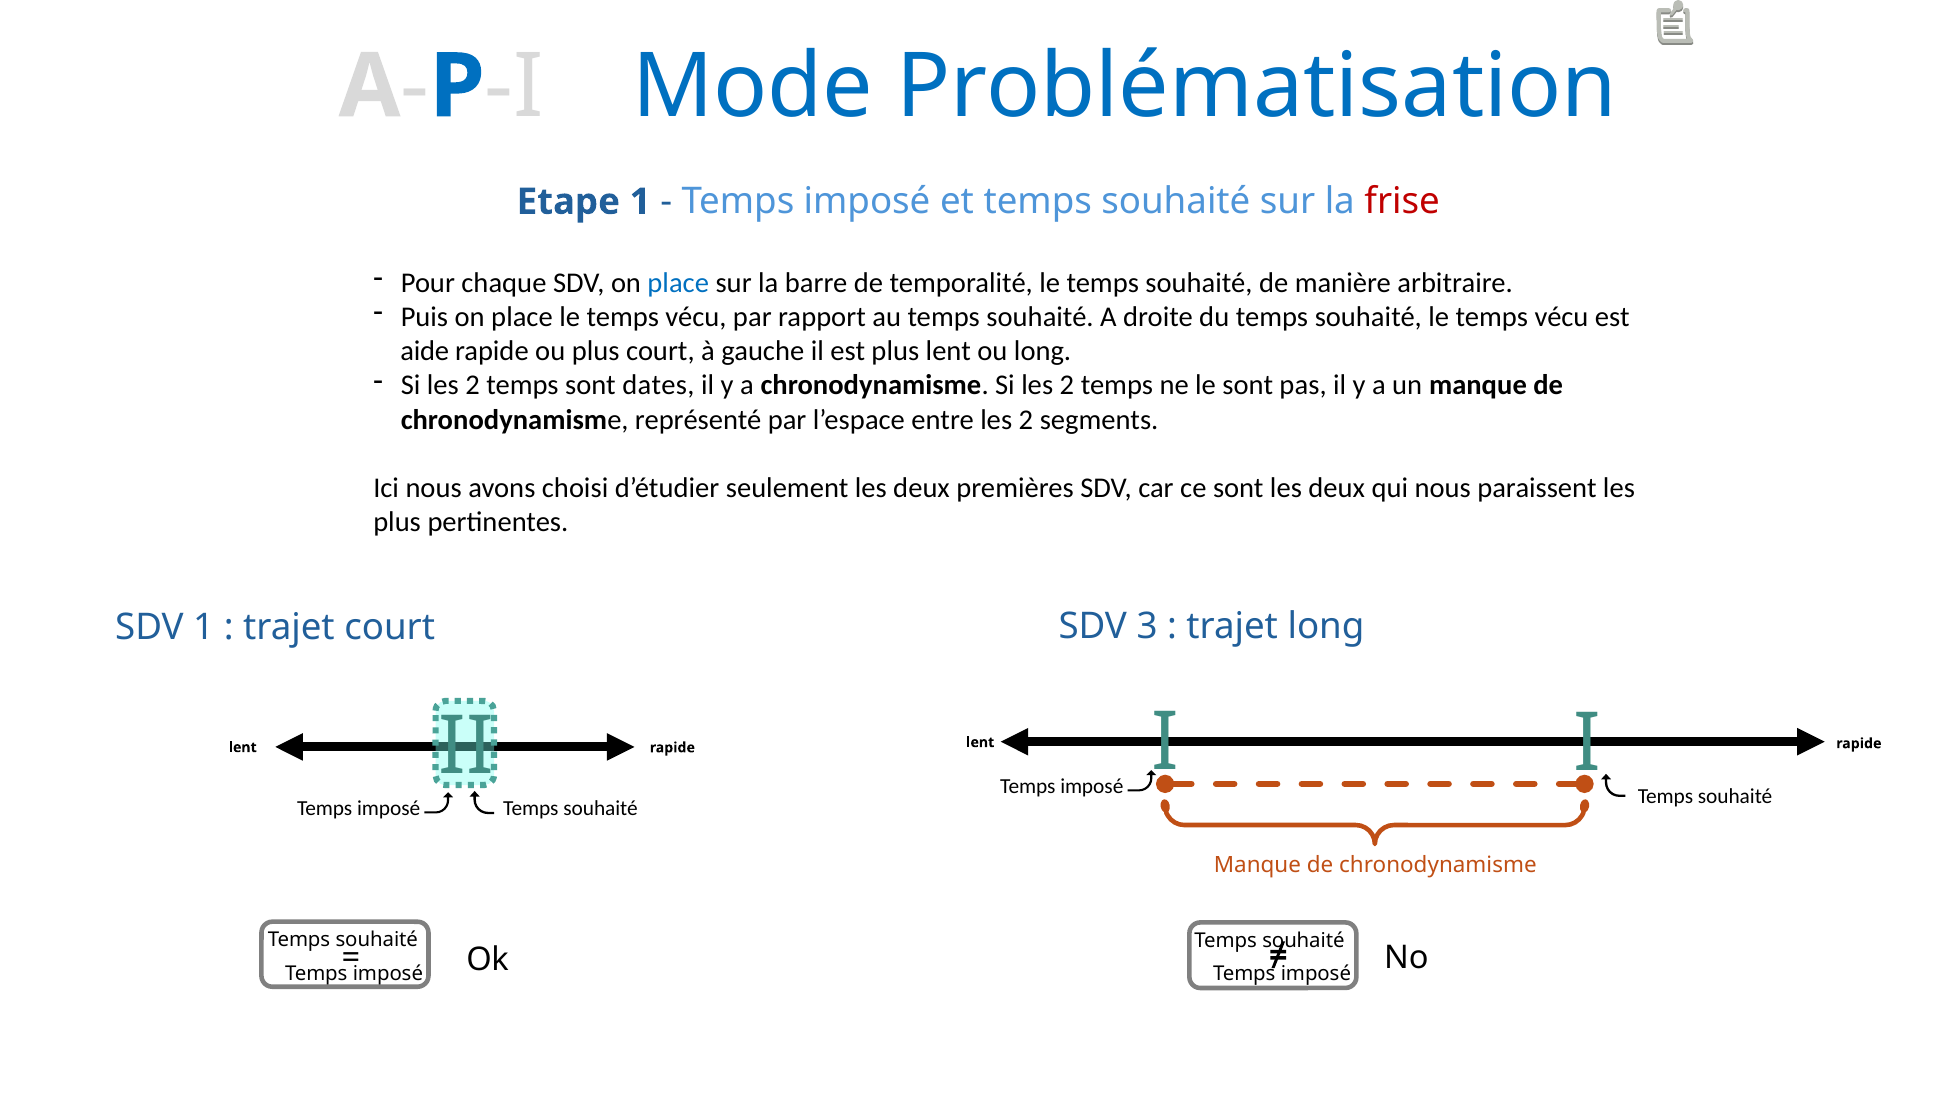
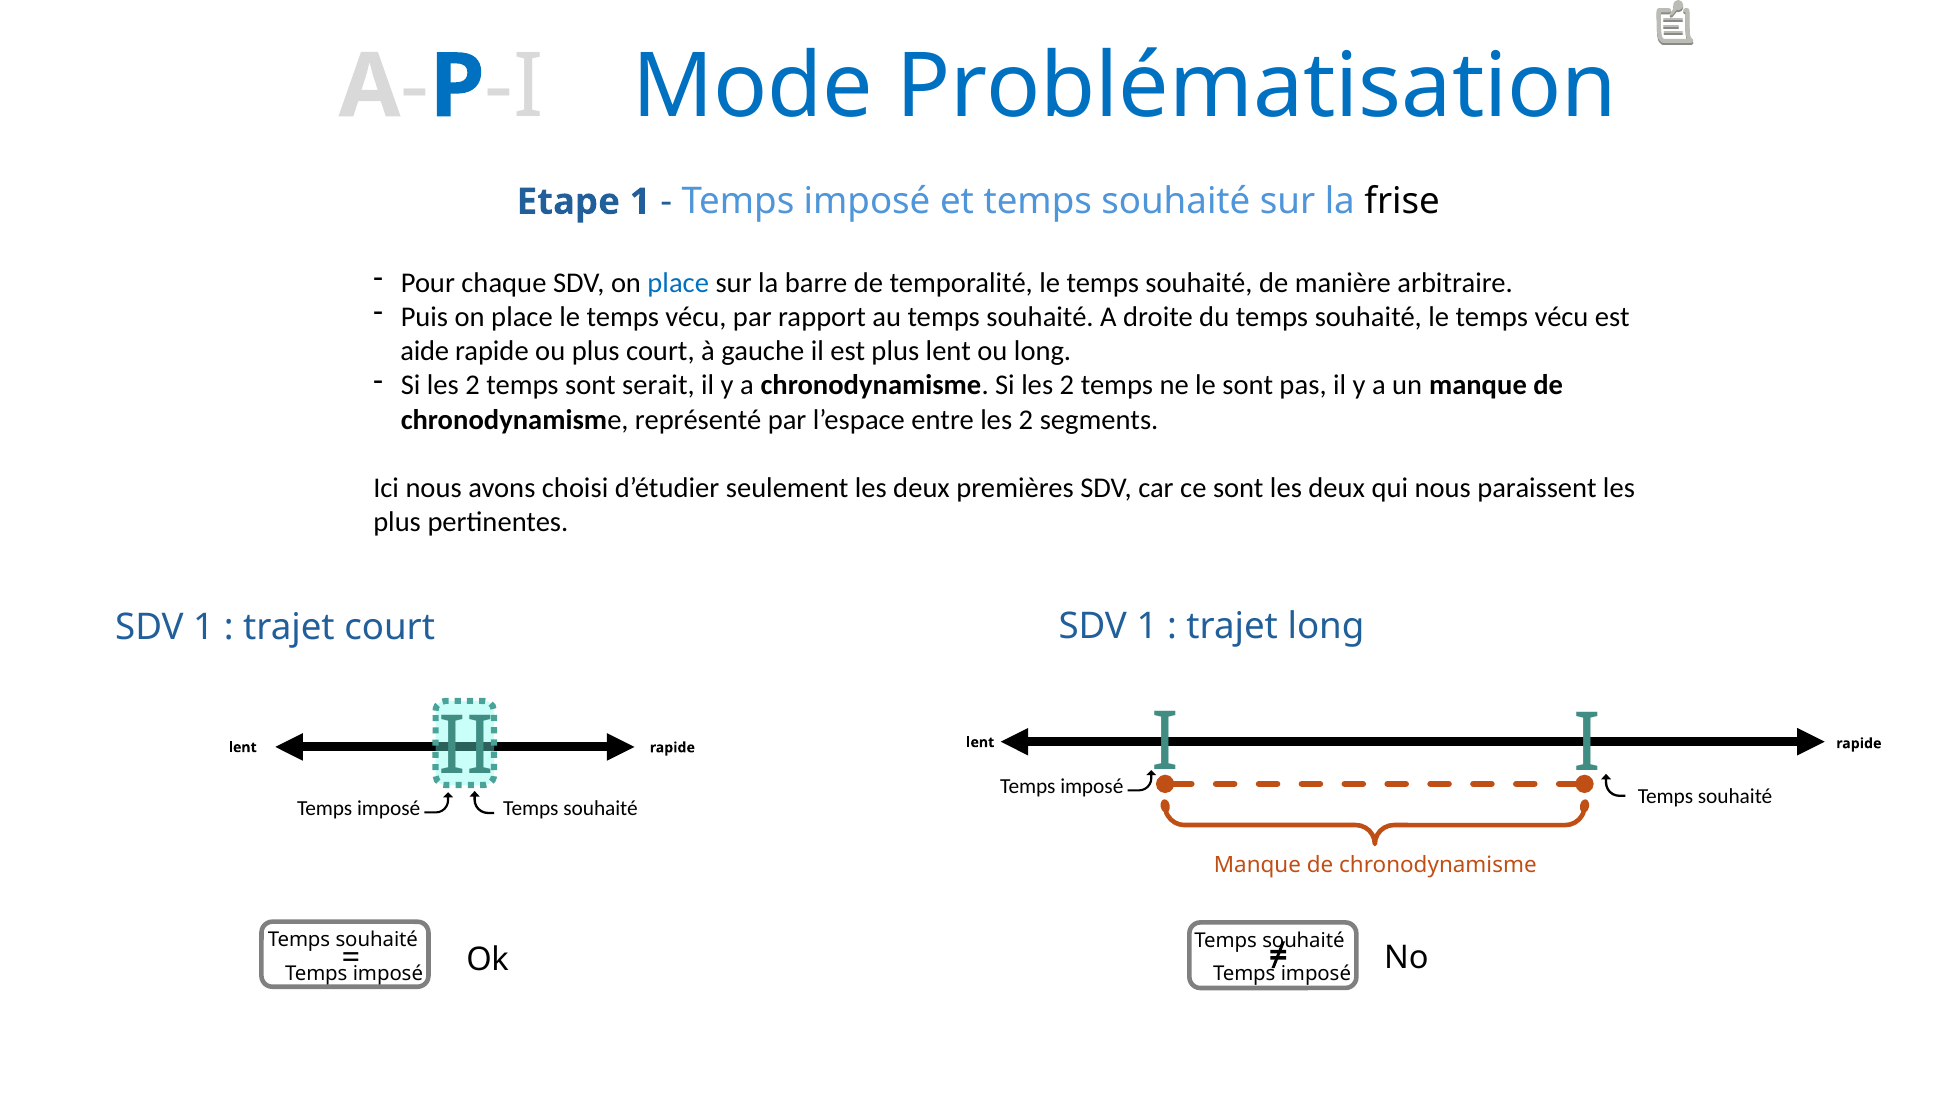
frise colour: red -> black
dates: dates -> serait
court SDV 3: 3 -> 1
